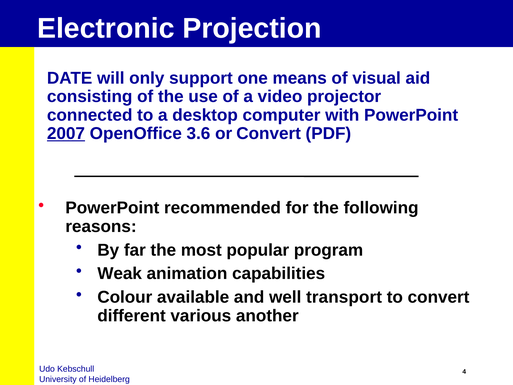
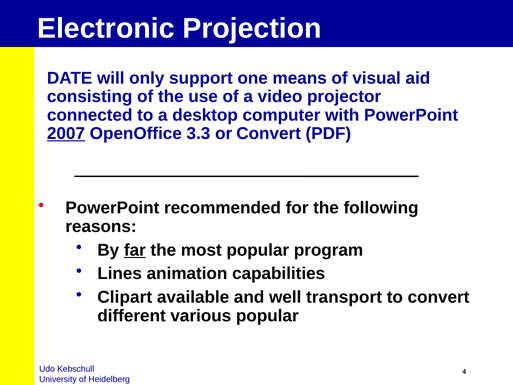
3.6: 3.6 -> 3.3
far underline: none -> present
Weak: Weak -> Lines
Colour: Colour -> Clipart
various another: another -> popular
